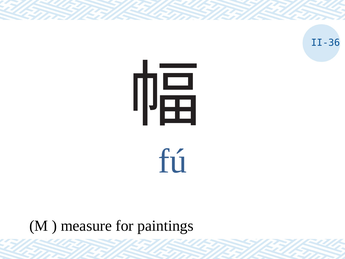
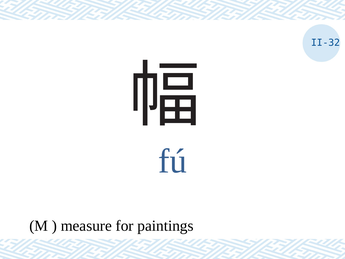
II-36: II-36 -> II-32
